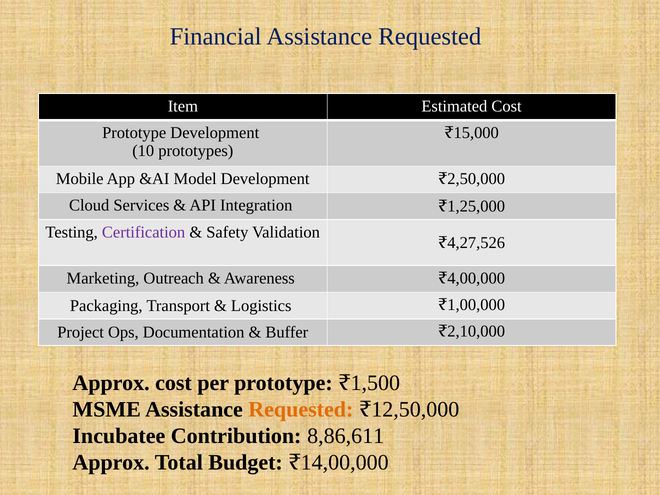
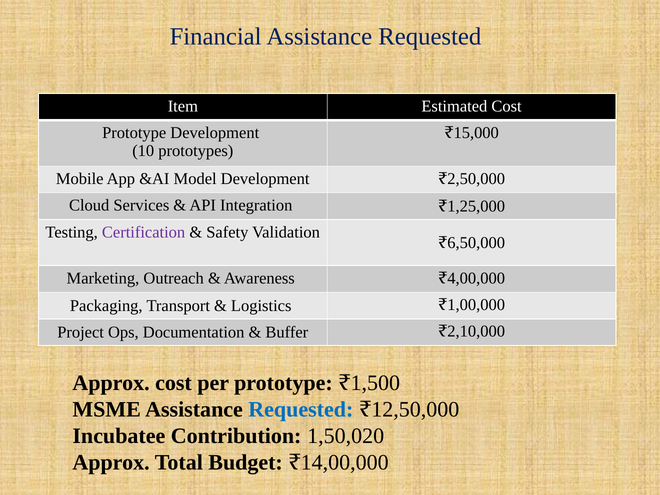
4,27,526: 4,27,526 -> 6,50,000
Requested at (301, 410) colour: orange -> blue
8,86,611: 8,86,611 -> 1,50,020
